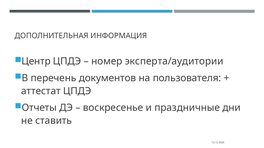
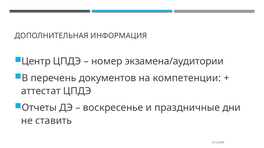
эксперта/аудитории: эксперта/аудитории -> экзамена/аудитории
пользователя: пользователя -> компетенции
